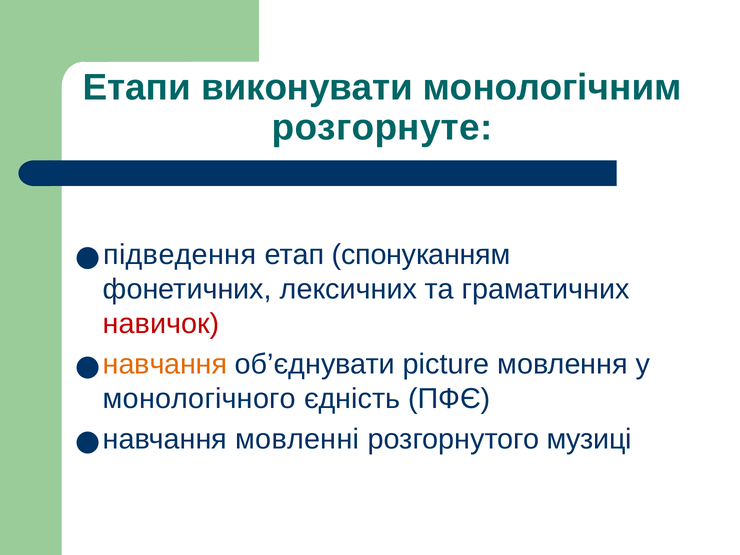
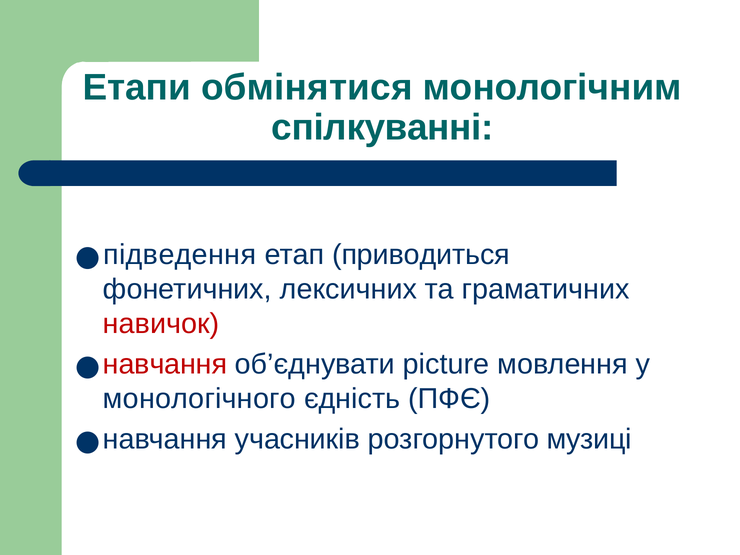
виконувати: виконувати -> обмінятися
розгорнуте: розгорнуте -> спілкуванні
спонуканням: спонуканням -> приводиться
навчання at (165, 364) colour: orange -> red
мовленні: мовленні -> учасників
